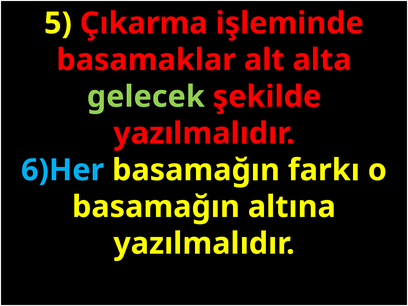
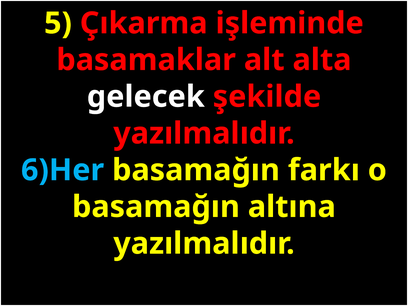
gelecek colour: light green -> white
